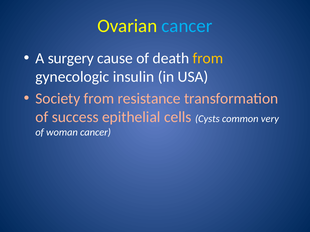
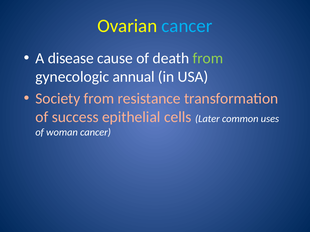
surgery: surgery -> disease
from at (208, 58) colour: yellow -> light green
insulin: insulin -> annual
Cysts: Cysts -> Later
very: very -> uses
